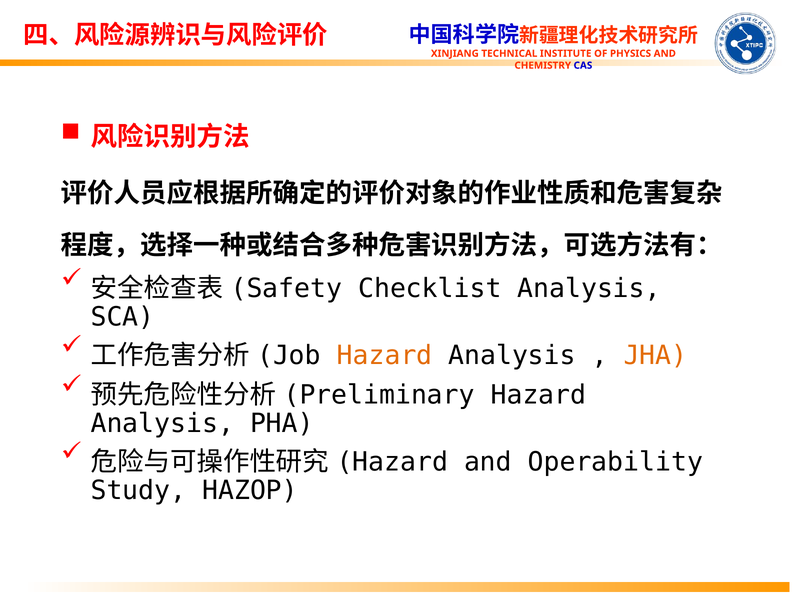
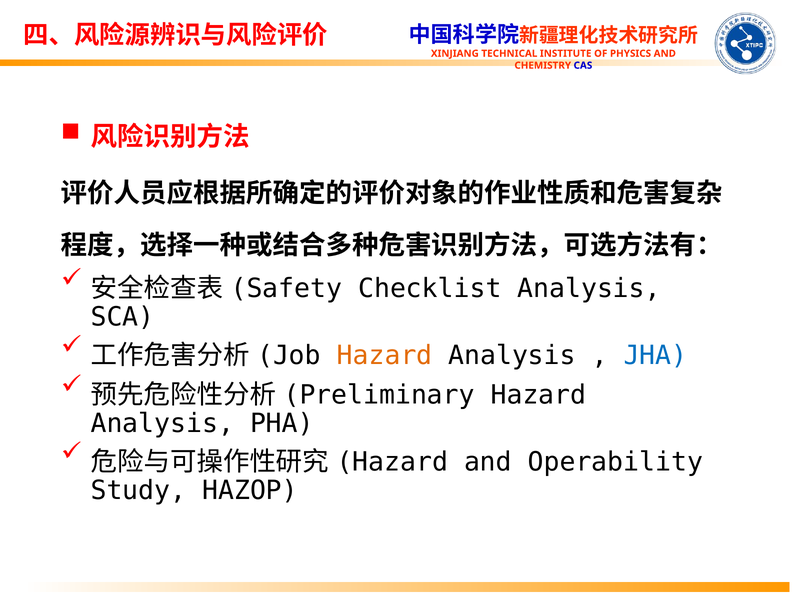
JHA colour: orange -> blue
